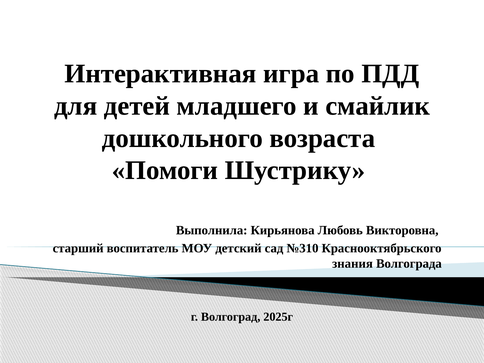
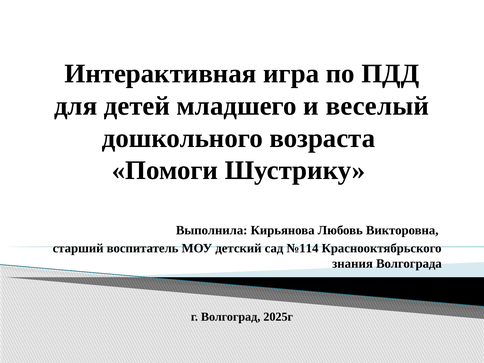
смайлик: смайлик -> веселый
№310: №310 -> №114
